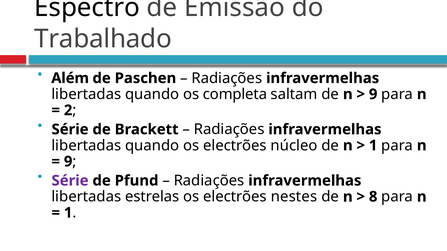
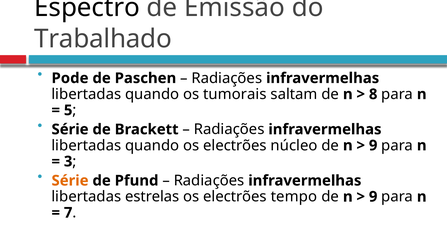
Além: Além -> Pode
completa: completa -> tumorais
9 at (373, 94): 9 -> 8
2: 2 -> 5
1 at (373, 146): 1 -> 9
9 at (68, 162): 9 -> 3
Série at (70, 181) colour: purple -> orange
nestes: nestes -> tempo
8 at (373, 197): 8 -> 9
1 at (68, 213): 1 -> 7
